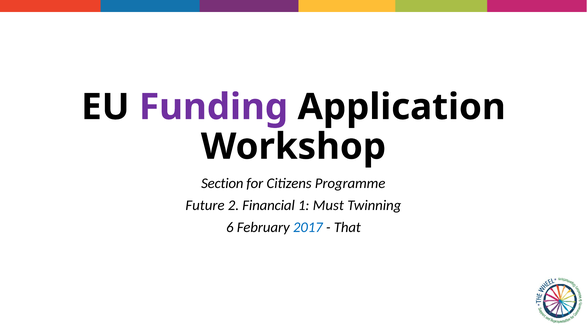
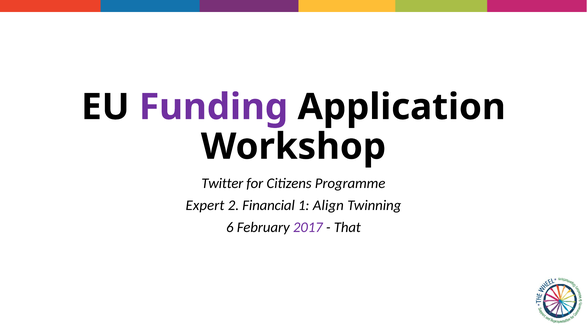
Section: Section -> Twitter
Future: Future -> Expert
Must: Must -> Align
2017 colour: blue -> purple
